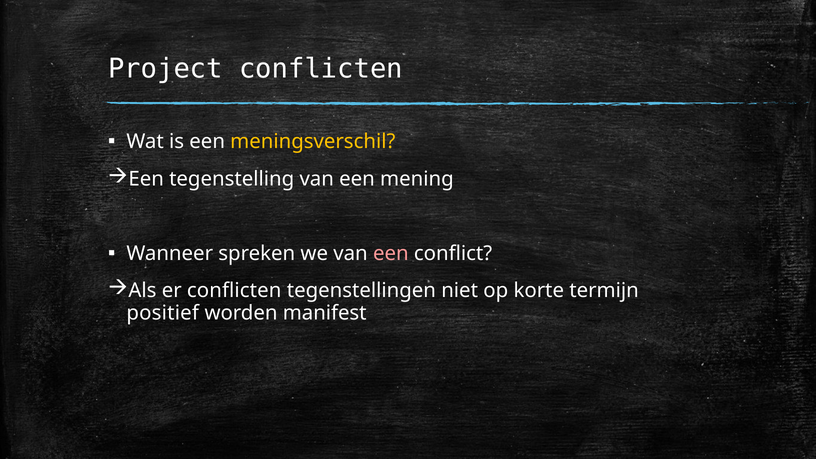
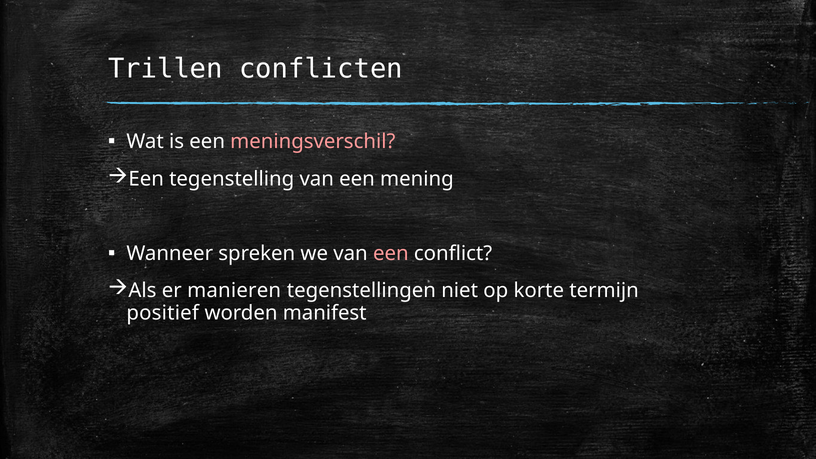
Project: Project -> Trillen
meningsverschil colour: yellow -> pink
er conflicten: conflicten -> manieren
